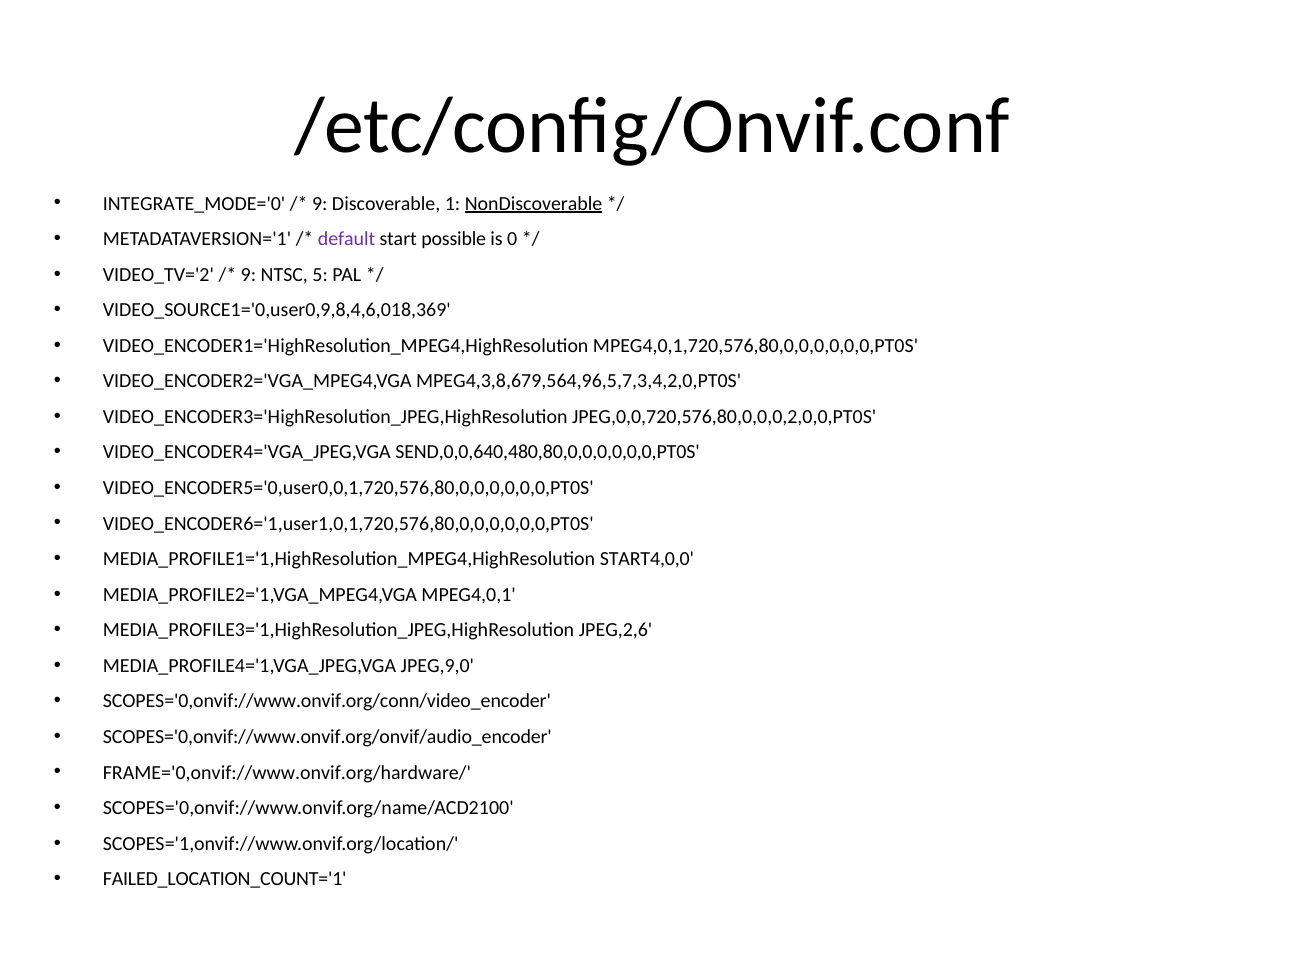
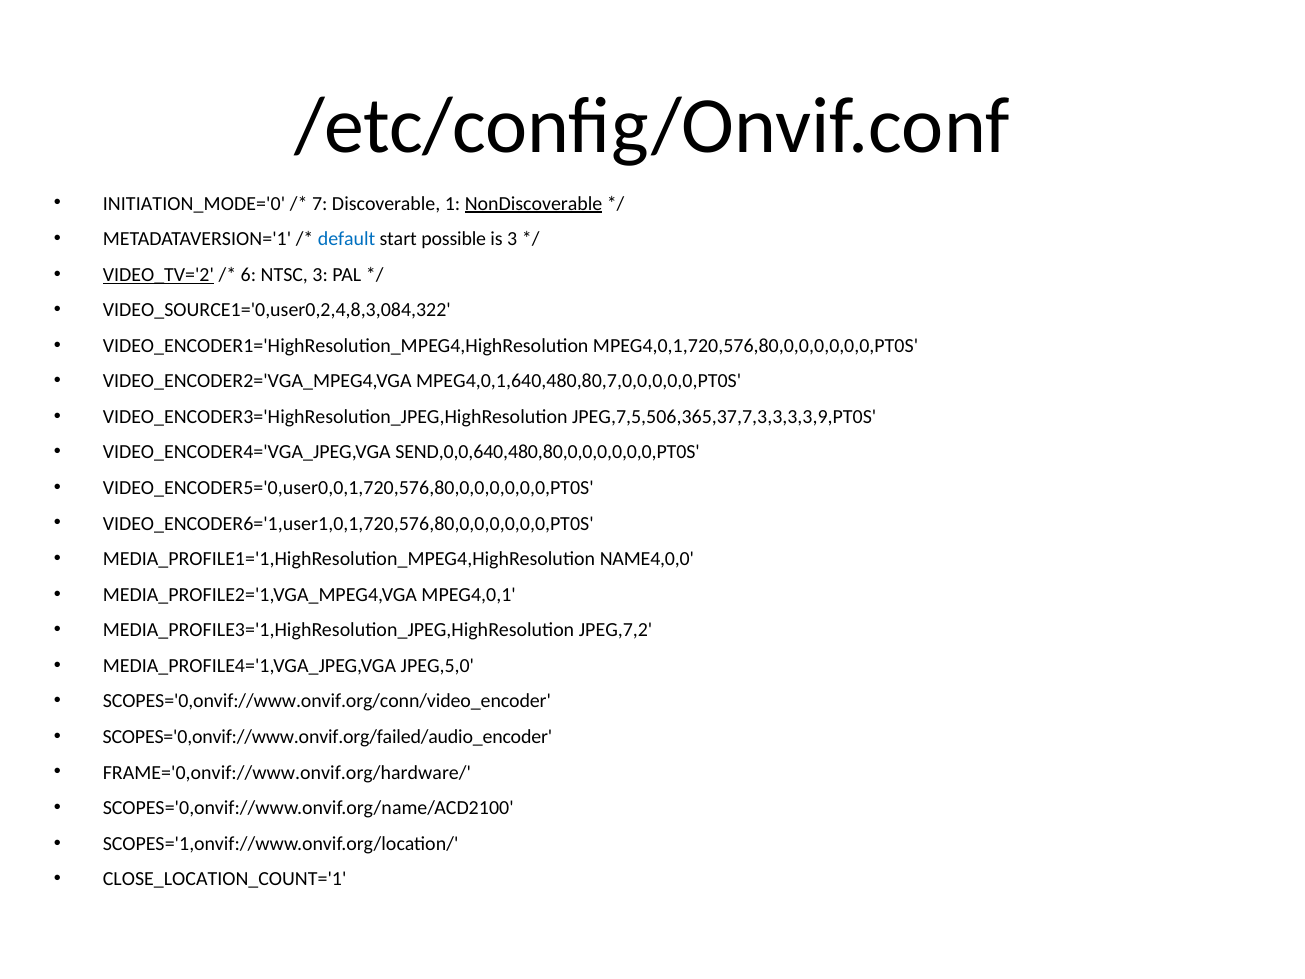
INTEGRATE_MODE='0: INTEGRATE_MODE='0 -> INITIATION_MODE='0
9 at (320, 203): 9 -> 7
default colour: purple -> blue
is 0: 0 -> 3
VIDEO_TV='2 underline: none -> present
9 at (248, 275): 9 -> 6
NTSC 5: 5 -> 3
VIDEO_SOURCE1='0,user0,9,8,4,6,018,369: VIDEO_SOURCE1='0,user0,9,8,4,6,018,369 -> VIDEO_SOURCE1='0,user0,2,4,8,3,084,322
MPEG4,3,8,679,564,96,5,7,3,4,2,0,PT0S: MPEG4,3,8,679,564,96,5,7,3,4,2,0,PT0S -> MPEG4,0,1,640,480,80,7,0,0,0,0,0,PT0S
JPEG,0,0,720,576,80,0,0,0,2,0,0,PT0S: JPEG,0,0,720,576,80,0,0,0,2,0,0,PT0S -> JPEG,7,5,506,365,37,7,3,3,3,3,9,PT0S
START4,0,0: START4,0,0 -> NAME4,0,0
JPEG,2,6: JPEG,2,6 -> JPEG,7,2
JPEG,9,0: JPEG,9,0 -> JPEG,5,0
SCOPES='0,onvif://www.onvif.org/onvif/audio_encoder: SCOPES='0,onvif://www.onvif.org/onvif/audio_encoder -> SCOPES='0,onvif://www.onvif.org/failed/audio_encoder
FAILED_LOCATION_COUNT='1: FAILED_LOCATION_COUNT='1 -> CLOSE_LOCATION_COUNT='1
